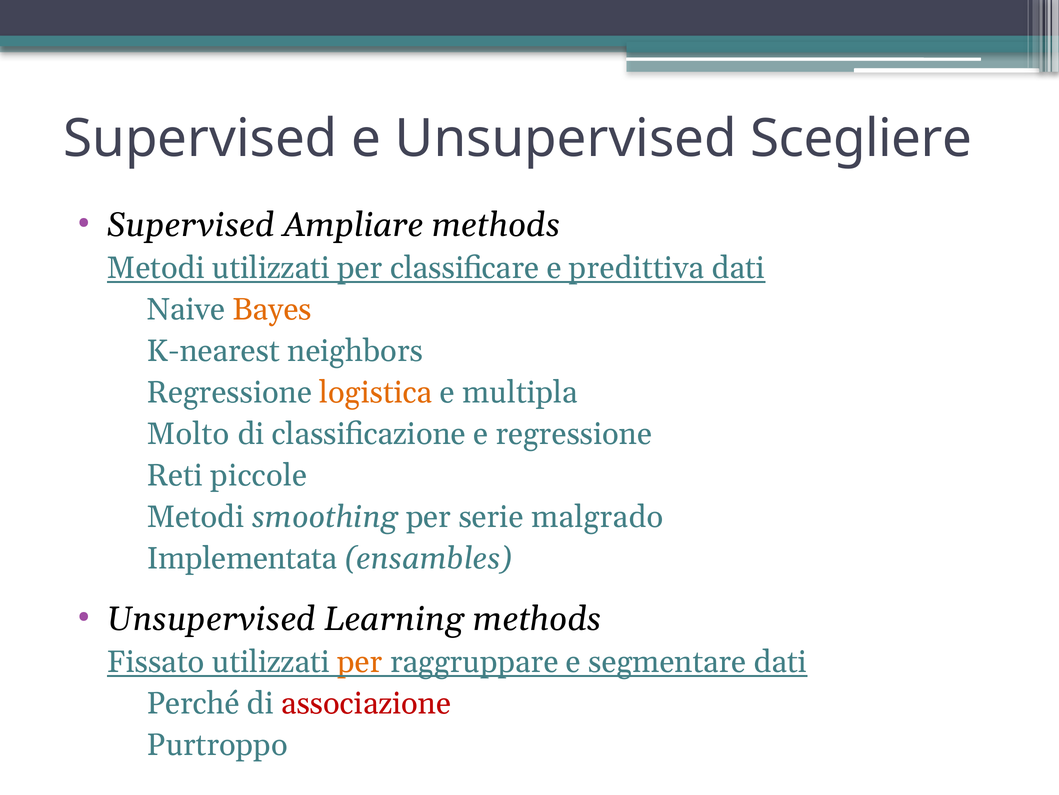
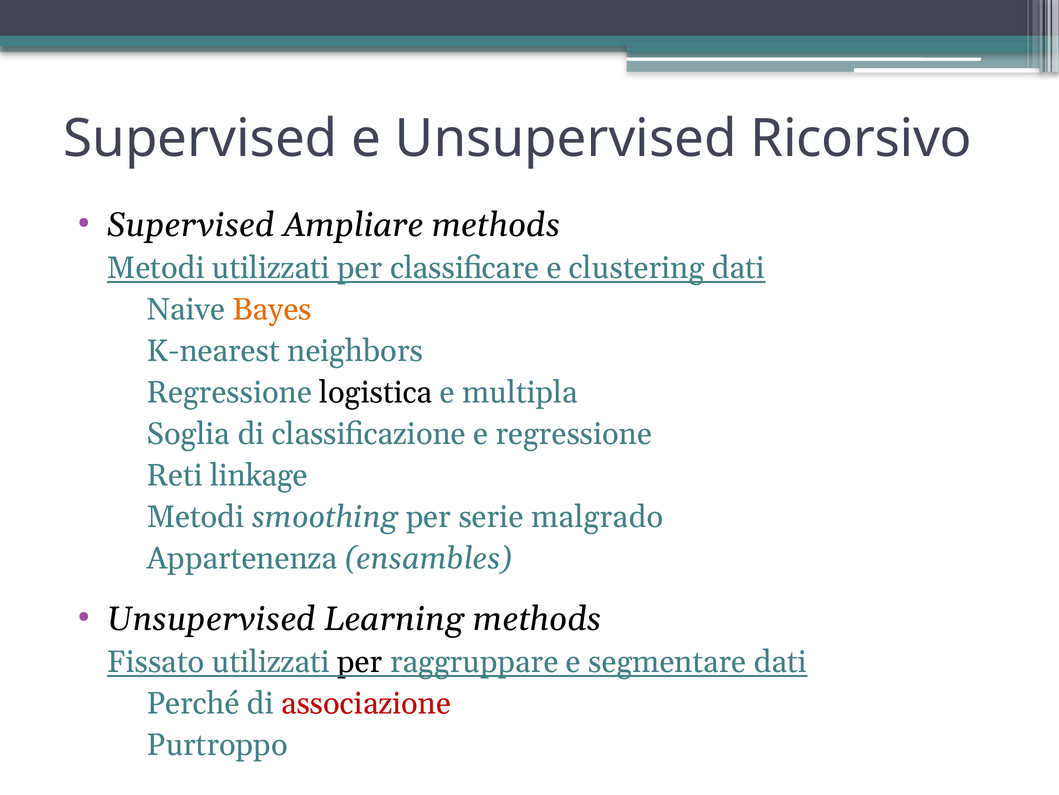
Scegliere: Scegliere -> Ricorsivo
predittiva: predittiva -> clustering
logistica colour: orange -> black
Molto: Molto -> Soglia
piccole: piccole -> linkage
Implementata: Implementata -> Appartenenza
per at (360, 661) colour: orange -> black
